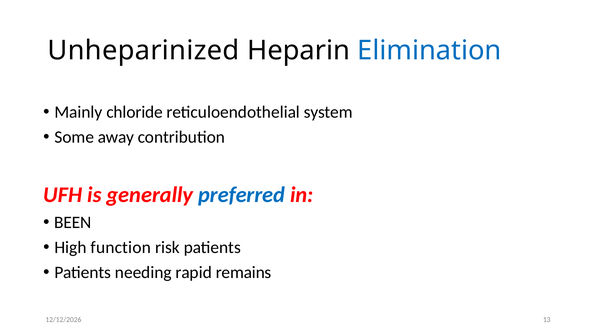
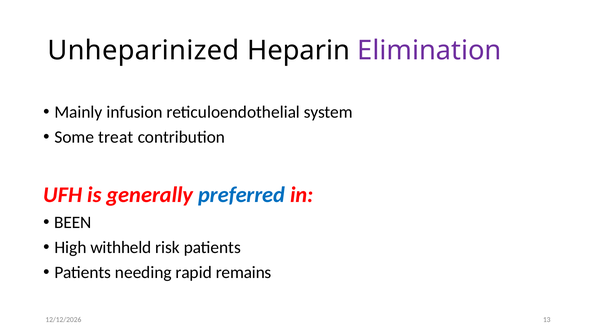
Elimination colour: blue -> purple
chloride: chloride -> infusion
away: away -> treat
function: function -> withheld
